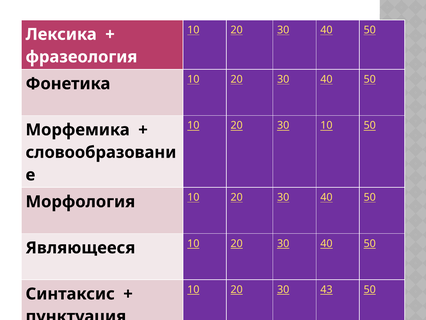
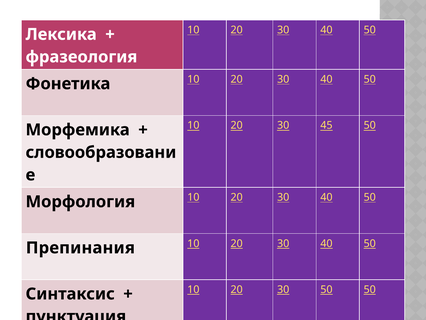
30 10: 10 -> 45
Являющееся: Являющееся -> Препинания
30 43: 43 -> 50
